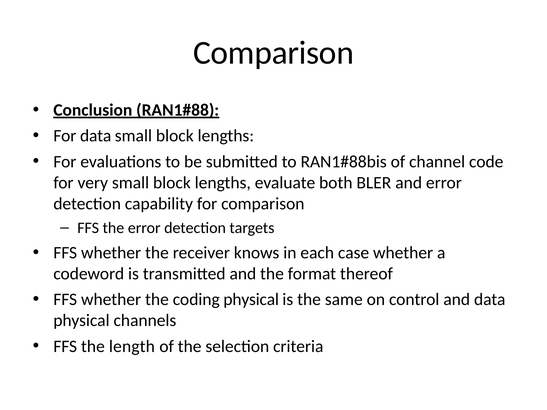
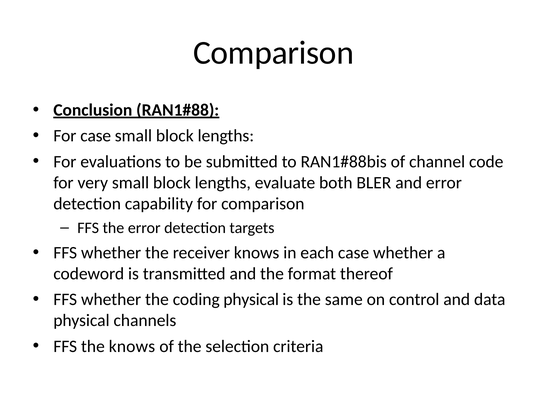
For data: data -> case
the length: length -> knows
